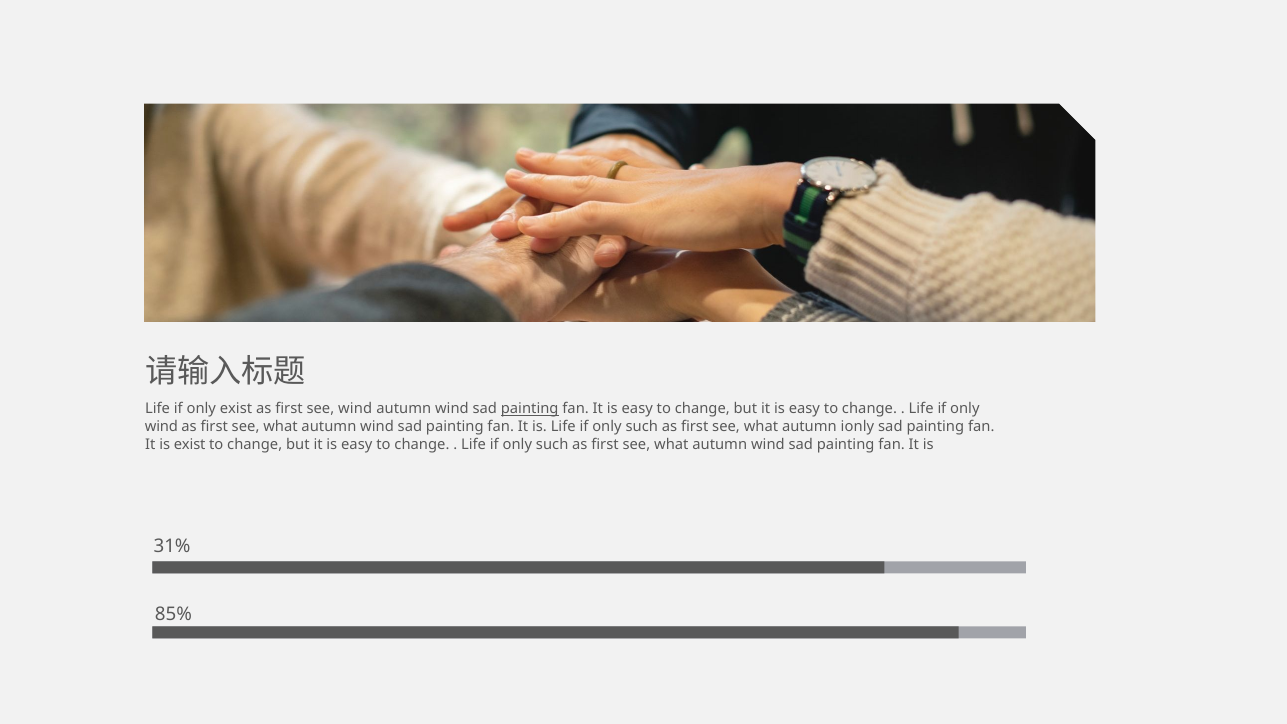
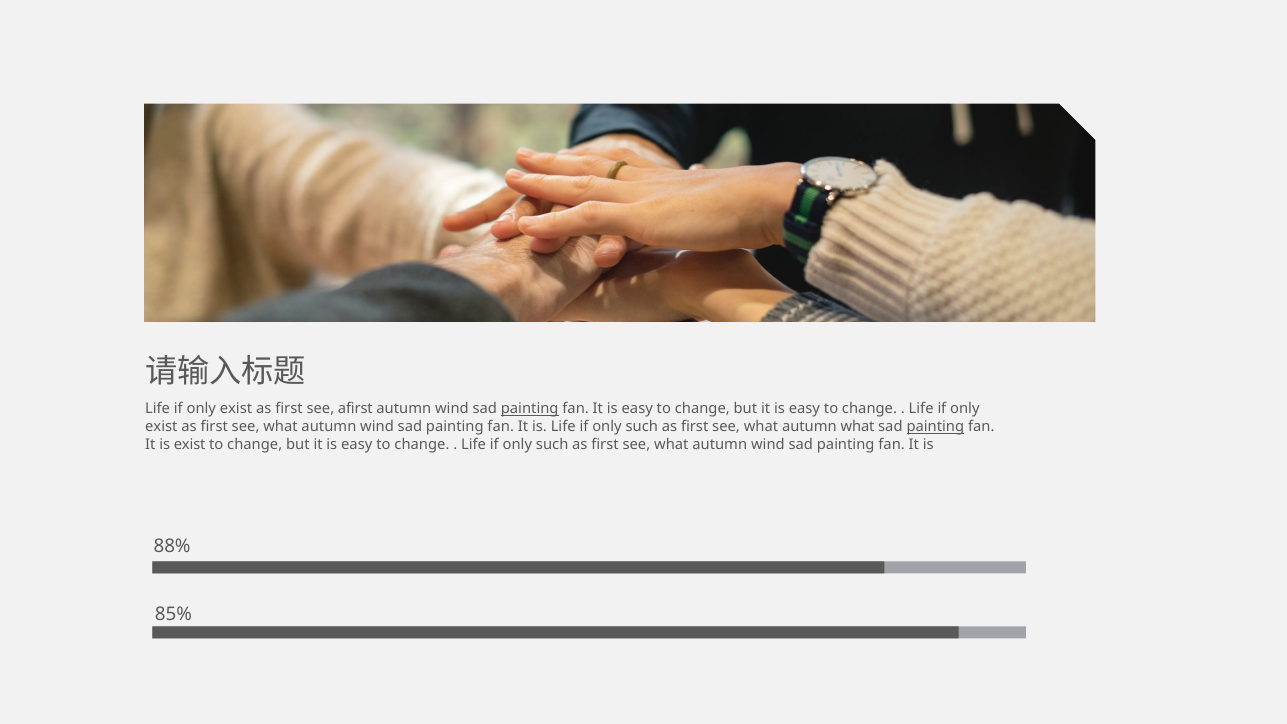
see wind: wind -> afirst
wind at (161, 427): wind -> exist
autumn ionly: ionly -> what
painting at (935, 427) underline: none -> present
31%: 31% -> 88%
